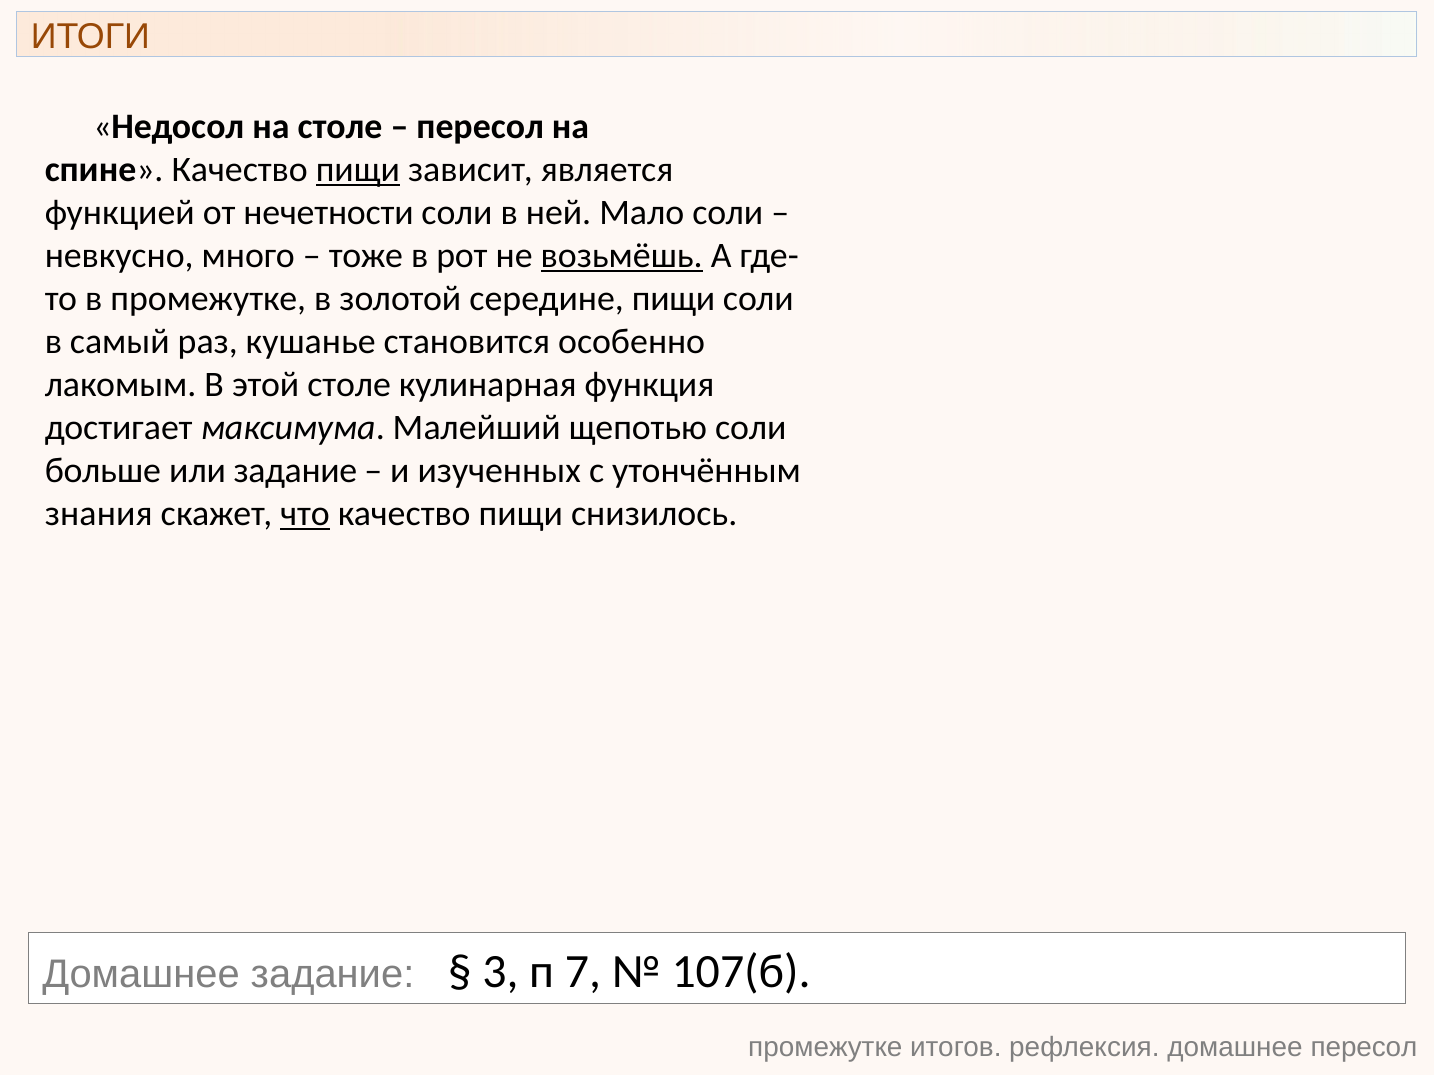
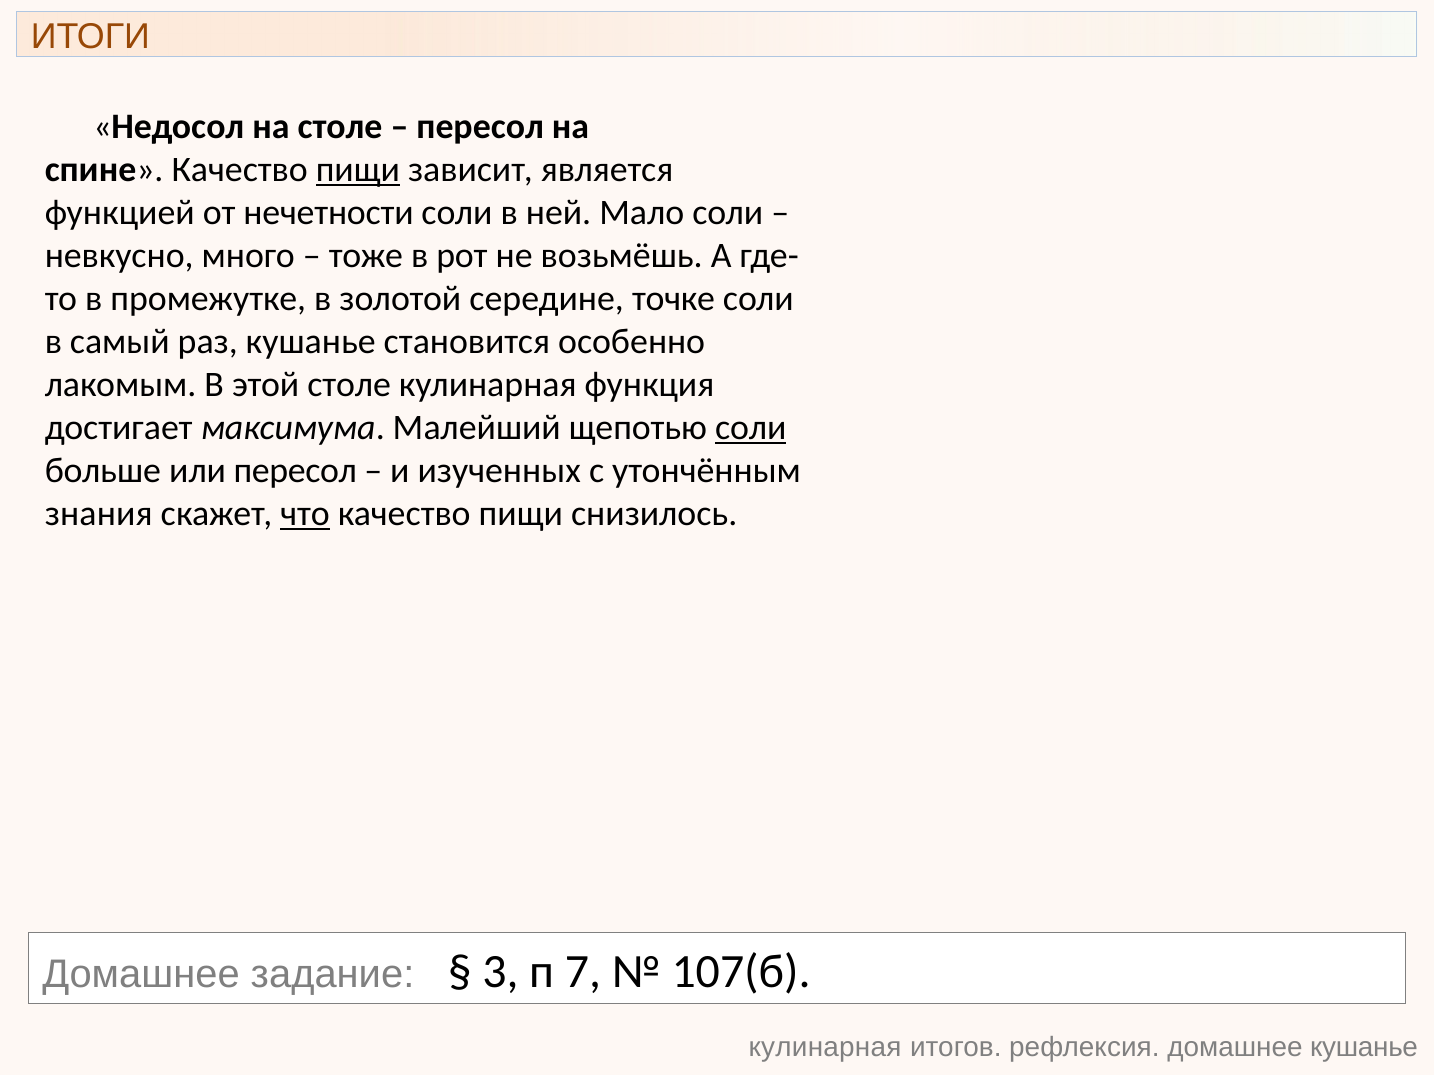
возьмёшь underline: present -> none
середине пищи: пищи -> точке
соли at (751, 428) underline: none -> present
или задание: задание -> пересол
промежутке at (825, 1048): промежутке -> кулинарная
домашнее пересол: пересол -> кушанье
